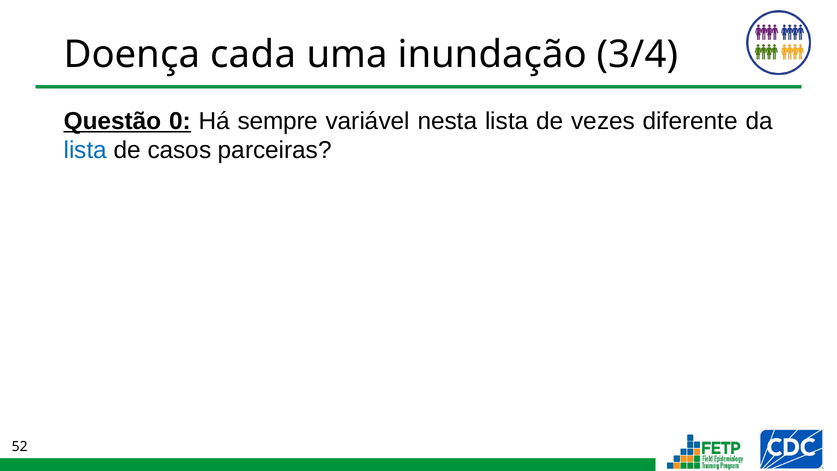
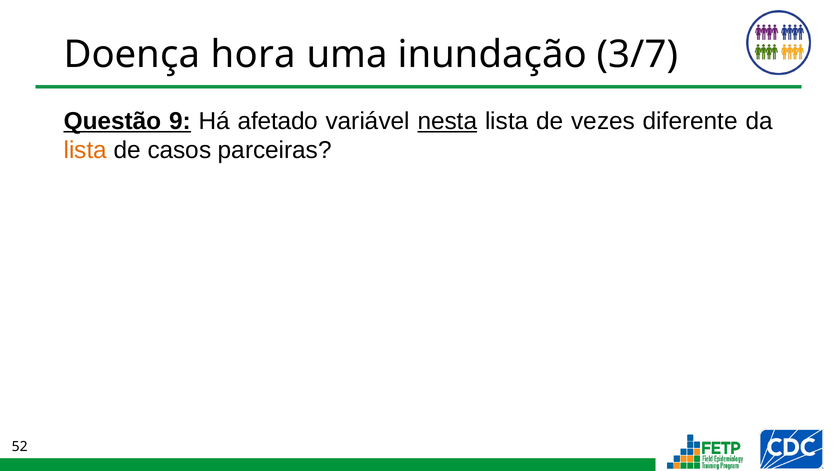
cada: cada -> hora
3/4: 3/4 -> 3/7
0: 0 -> 9
sempre: sempre -> afetado
nesta underline: none -> present
lista at (85, 150) colour: blue -> orange
